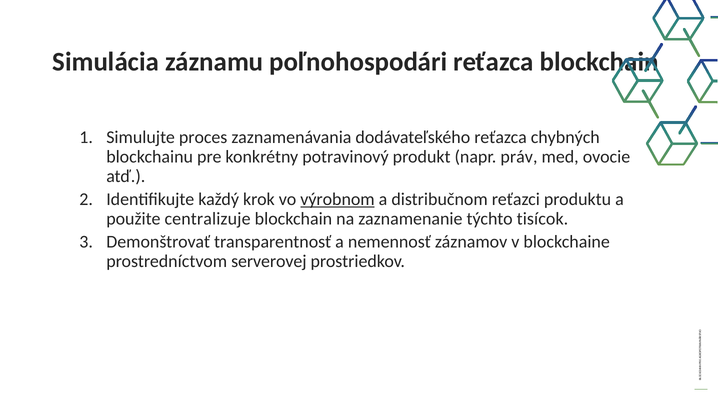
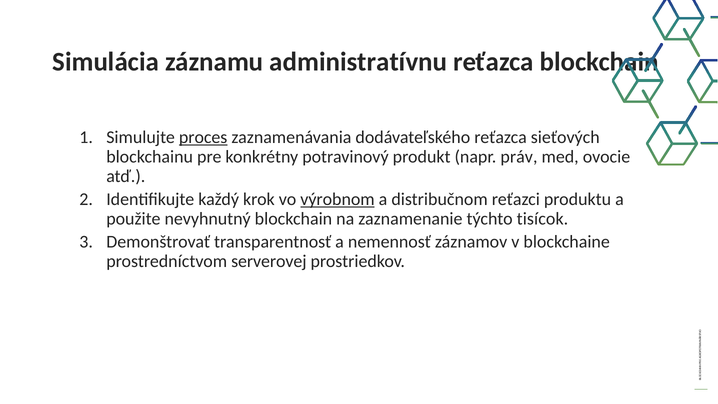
poľnohospodári: poľnohospodári -> administratívnu
proces underline: none -> present
chybných: chybných -> sieťových
centralizuje: centralizuje -> nevyhnutný
